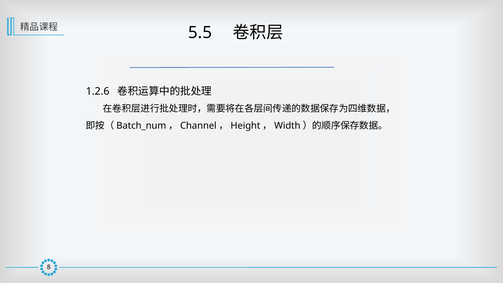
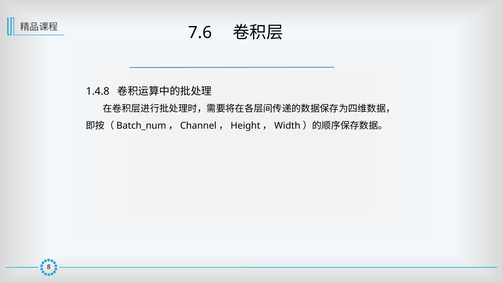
5.5: 5.5 -> 7.6
1.2.6: 1.2.6 -> 1.4.8
